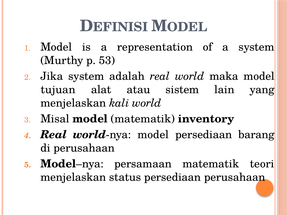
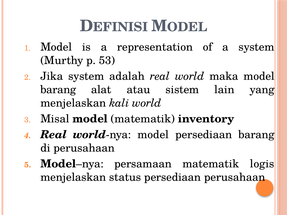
tujuan at (58, 90): tujuan -> barang
teori: teori -> logis
